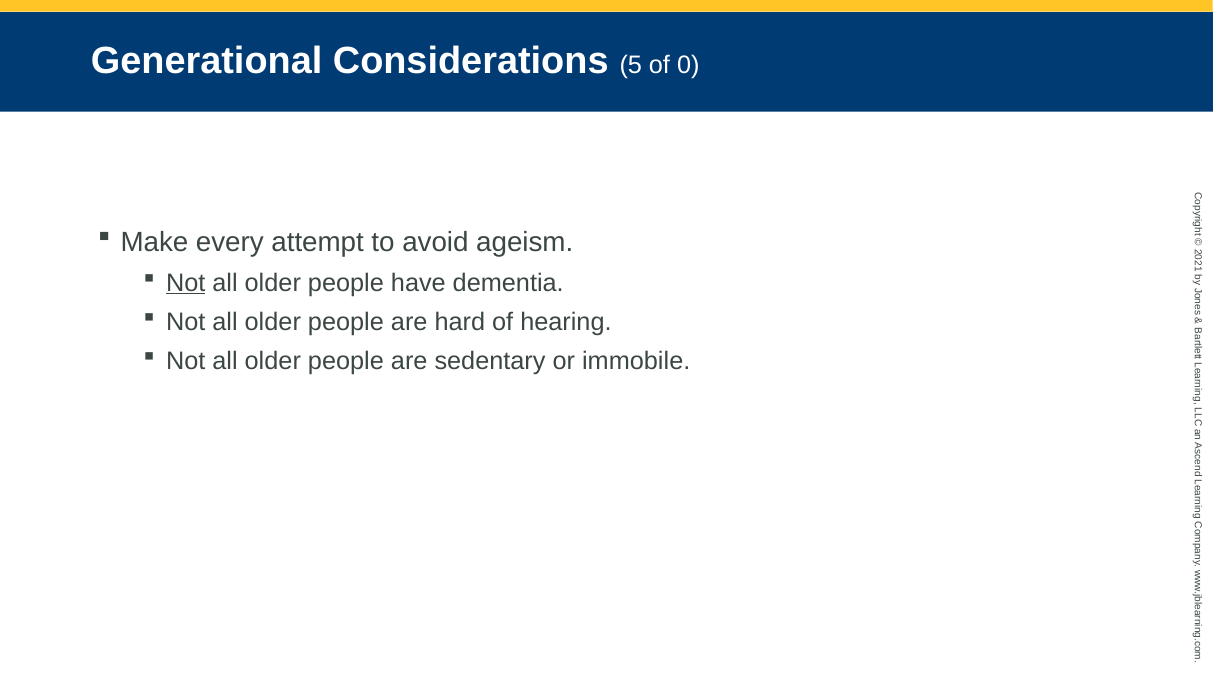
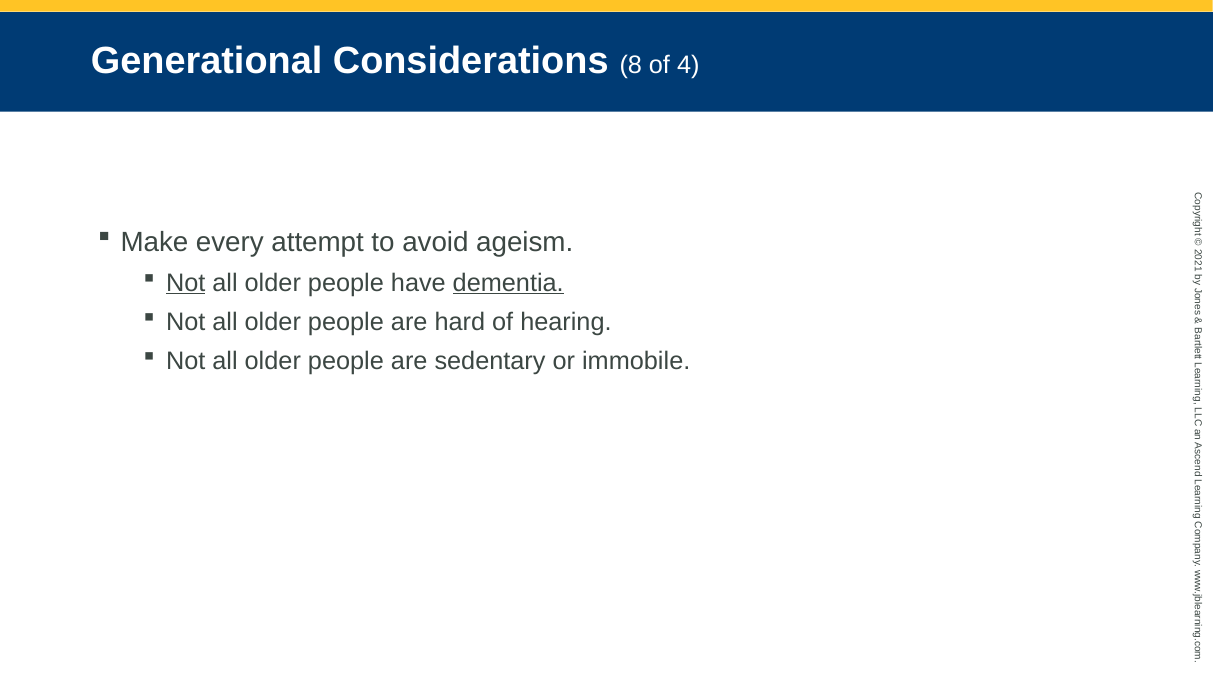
5: 5 -> 8
of 0: 0 -> 4
dementia underline: none -> present
